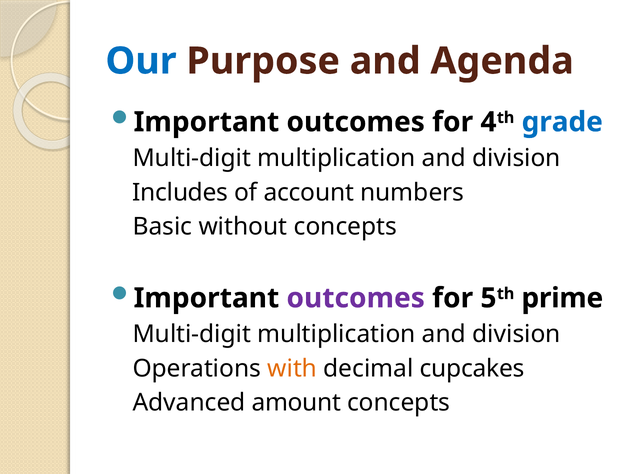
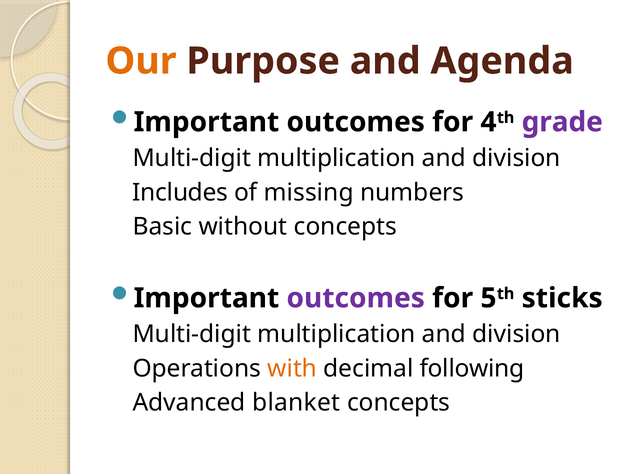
Our colour: blue -> orange
grade colour: blue -> purple
account: account -> missing
prime: prime -> sticks
cupcakes: cupcakes -> following
amount: amount -> blanket
